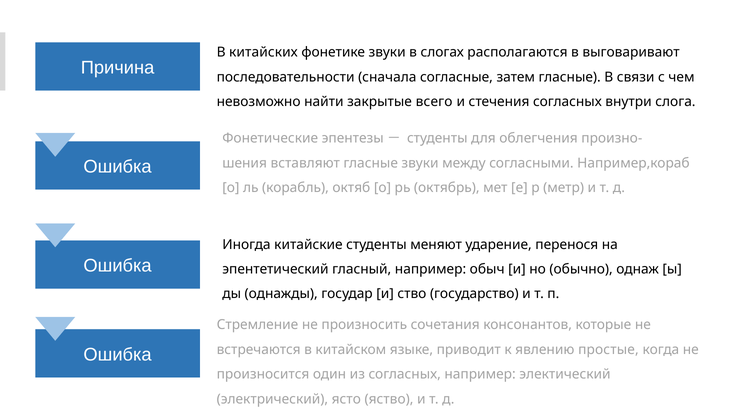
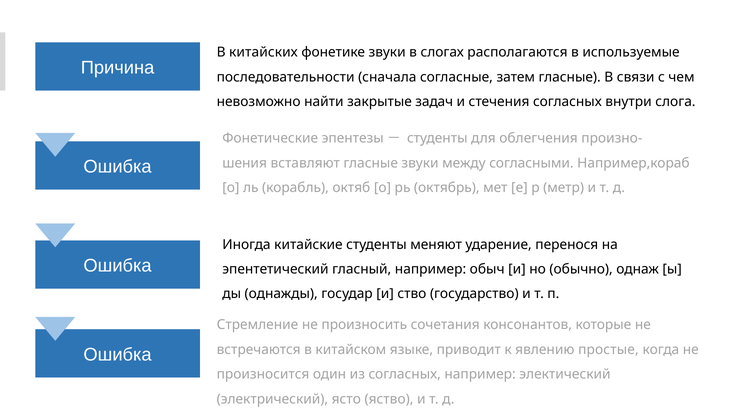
выговаривают: выговаривают -> используемые
всего: всего -> задач
